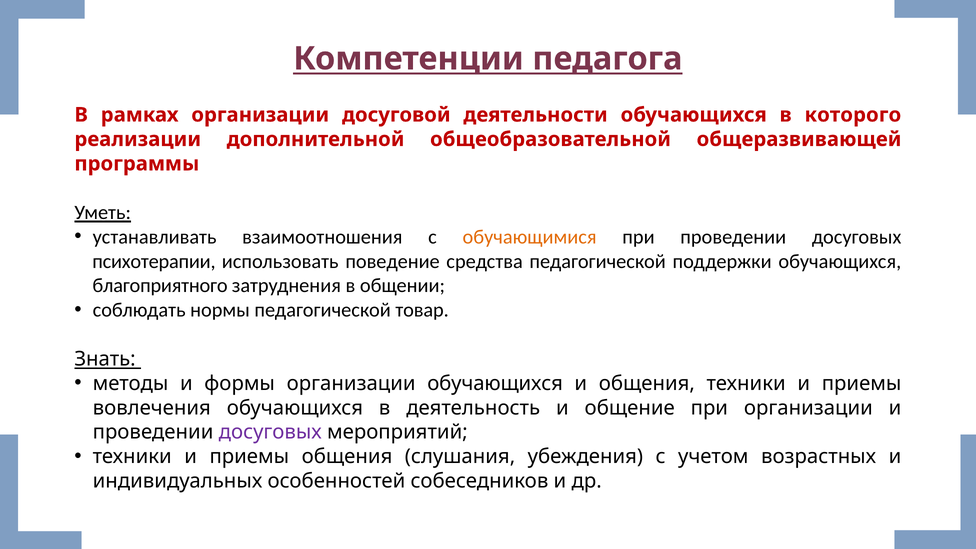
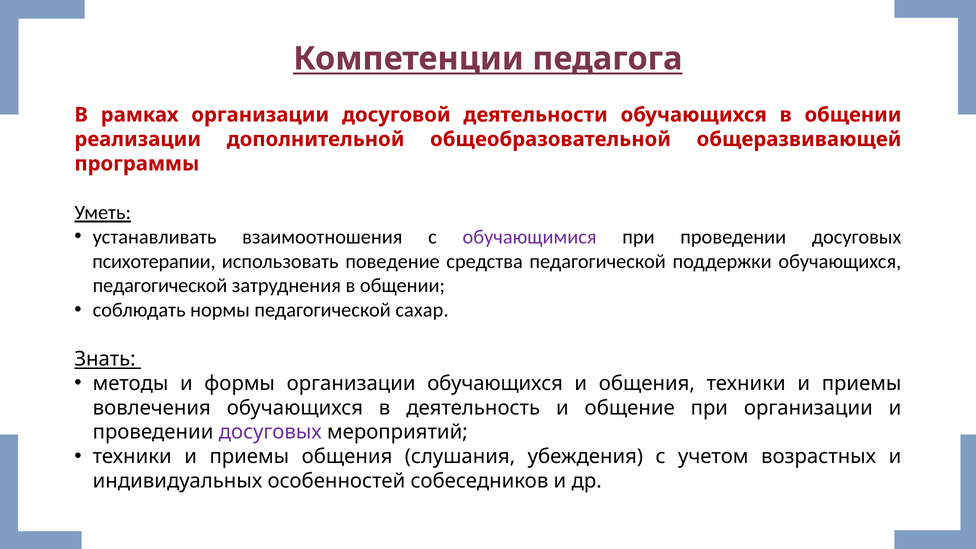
обучающихся в которого: которого -> общении
обучающимися colour: orange -> purple
благоприятного at (160, 286): благоприятного -> педагогической
товар: товар -> сахар
